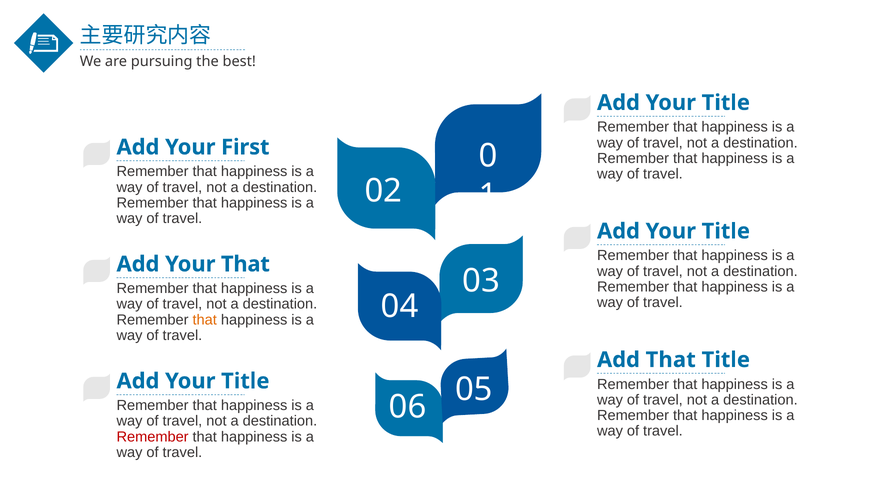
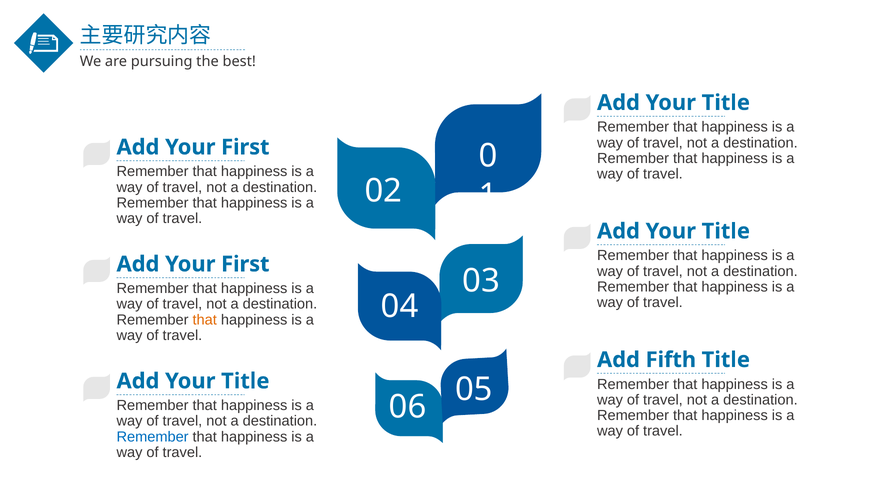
That at (245, 264): That -> First
Add That: That -> Fifth
Remember at (153, 437) colour: red -> blue
